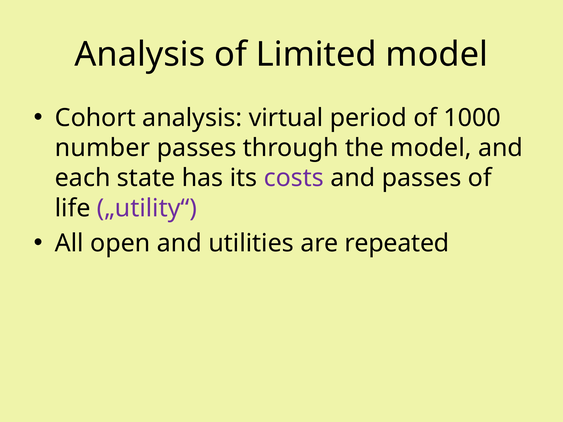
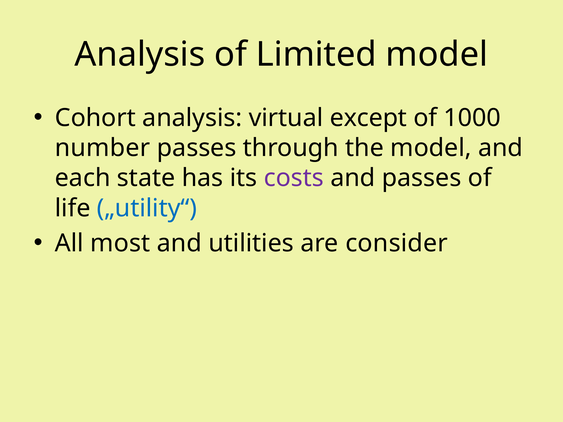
period: period -> except
„utility“ colour: purple -> blue
open: open -> most
repeated: repeated -> consider
